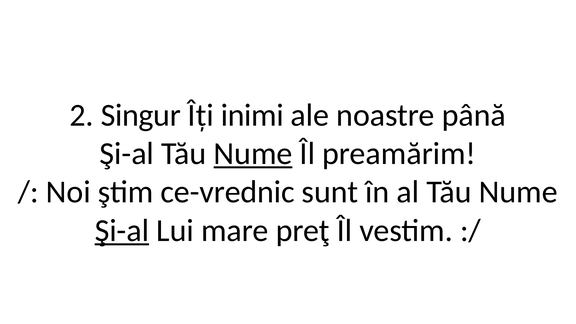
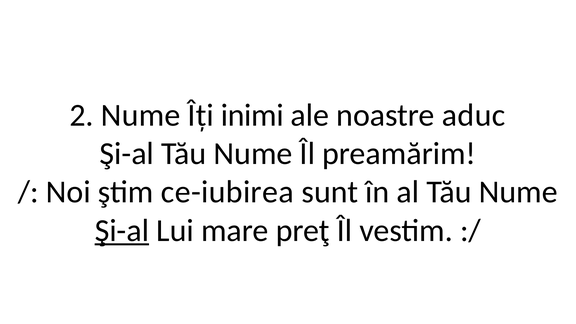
2 Singur: Singur -> Nume
până: până -> aduc
Nume at (253, 154) underline: present -> none
ce-vrednic: ce-vrednic -> ce-iubirea
